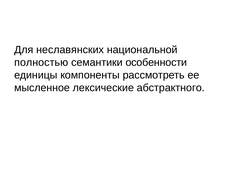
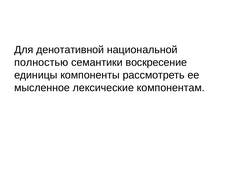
неславянских: неславянских -> денотативной
особенности: особенности -> воскресение
абстрактного: абстрактного -> компонентам
